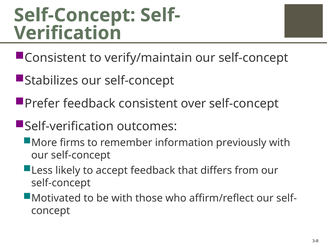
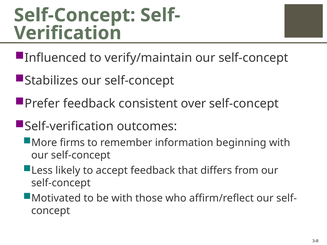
Consistent at (55, 58): Consistent -> Influenced
previously: previously -> beginning
